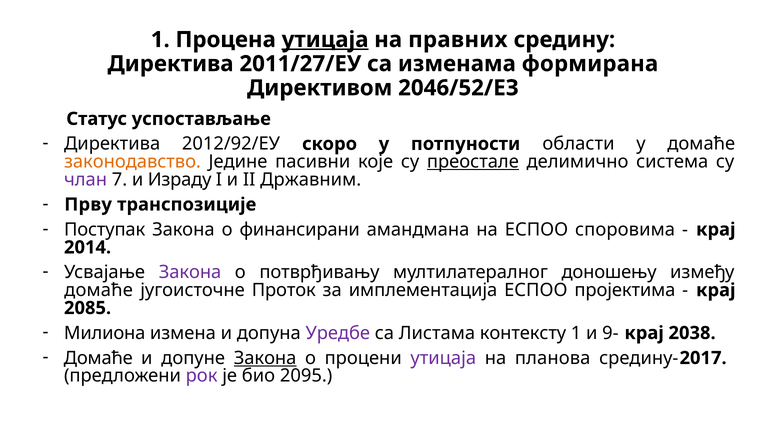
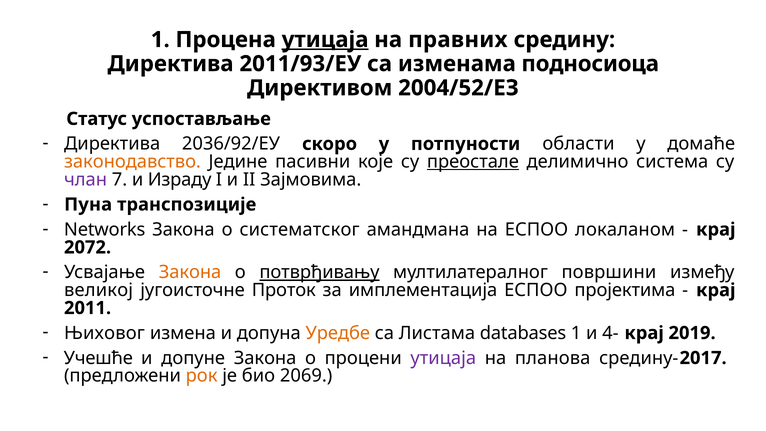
2011/27/EУ: 2011/27/EУ -> 2011/93/EУ
формирана: формирана -> подносиоца
2046/52/EЗ: 2046/52/EЗ -> 2004/52/EЗ
2012/92/EУ: 2012/92/EУ -> 2036/92/EУ
Државним: Државним -> Зајмовима
Прву: Прву -> Пуна
Поступак: Поступак -> Networks
финансирани: финансирани -> систематског
споровима: споровима -> локаланом
2014: 2014 -> 2072
Закона at (190, 272) colour: purple -> orange
потврђивању underline: none -> present
доношењу: доношењу -> површини
домаће at (99, 290): домаће -> великој
2085: 2085 -> 2011
Милиона: Милиона -> Њиховог
Уредбе colour: purple -> orange
контексту: контексту -> databases
9-: 9- -> 4-
2038: 2038 -> 2019
Домаће at (98, 358): Домаће -> Учешће
Закона at (265, 358) underline: present -> none
рок colour: purple -> orange
2095: 2095 -> 2069
